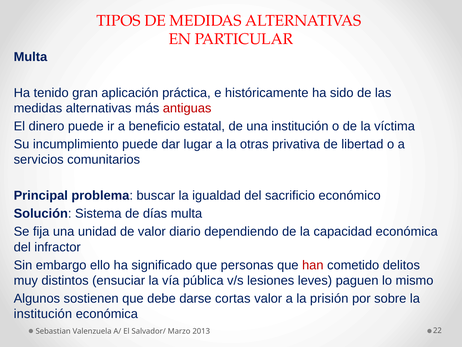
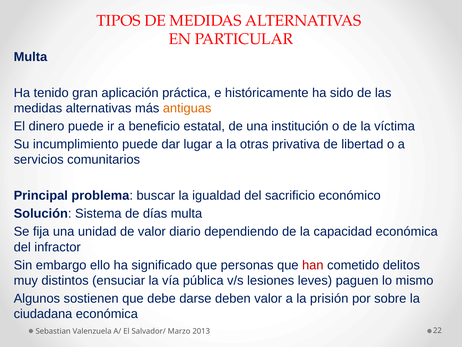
antiguas colour: red -> orange
cortas: cortas -> deben
institución at (43, 314): institución -> ciudadana
